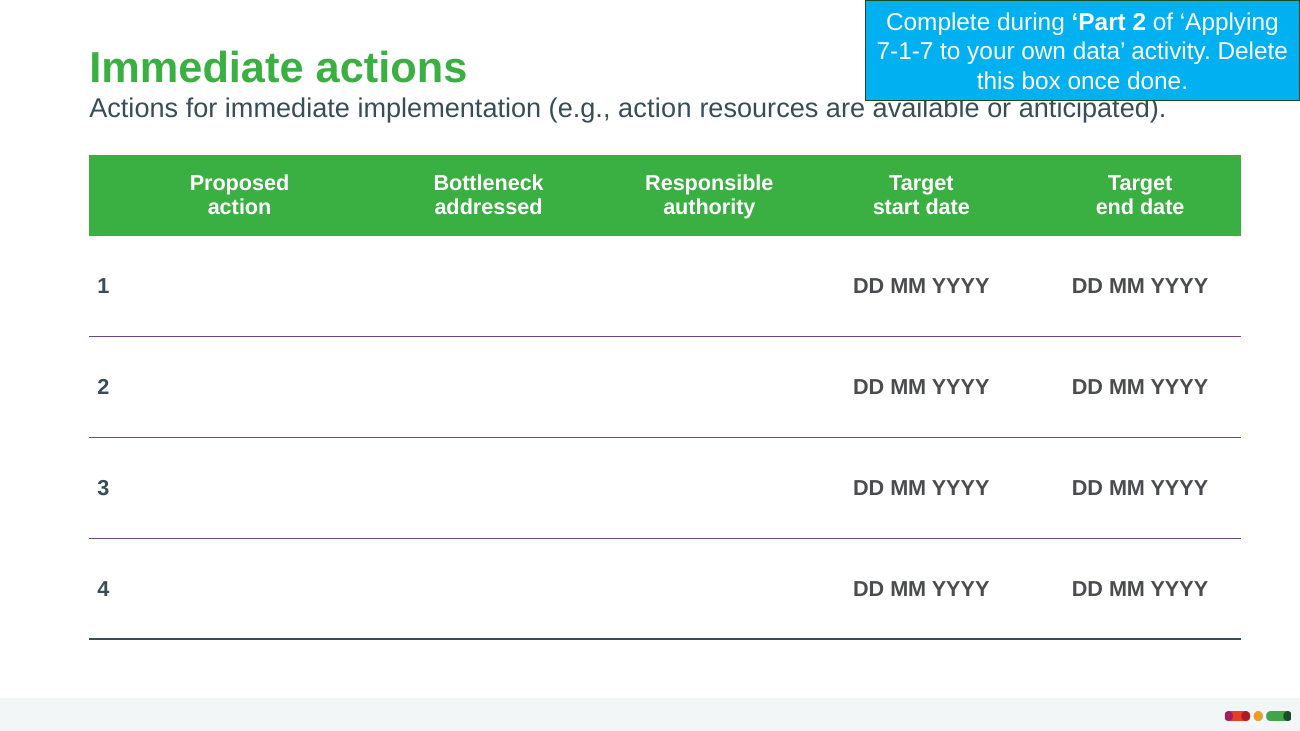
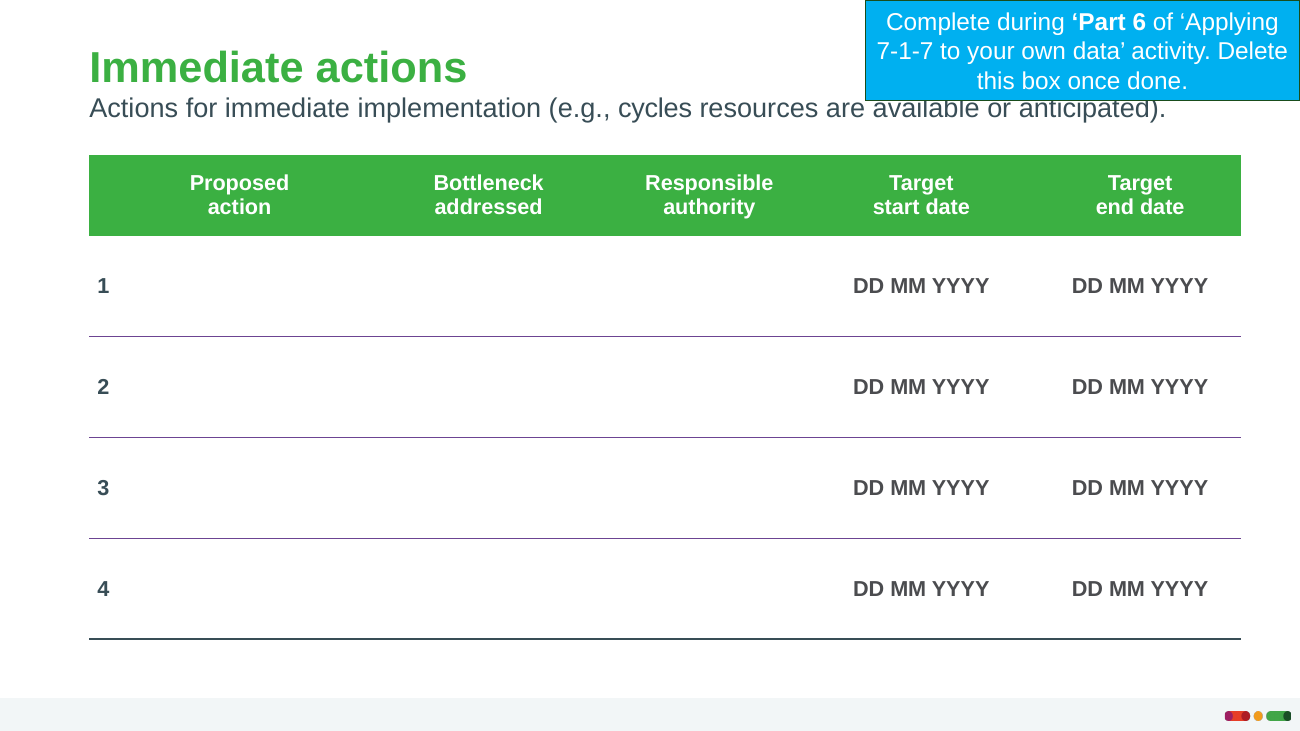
Part 2: 2 -> 6
e.g action: action -> cycles
